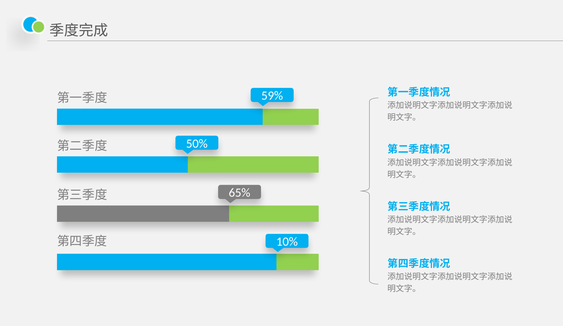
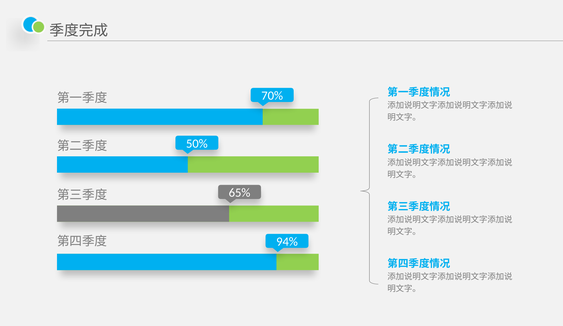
59%: 59% -> 70%
10%: 10% -> 94%
